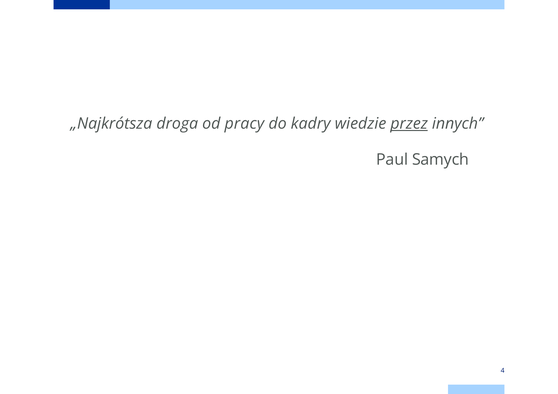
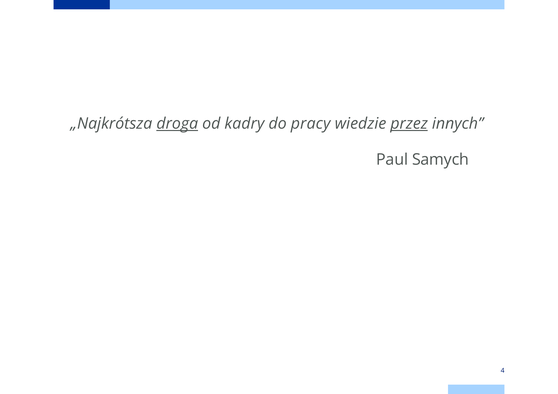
droga underline: none -> present
pracy: pracy -> kadry
kadry: kadry -> pracy
